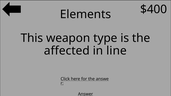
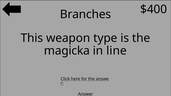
Elements: Elements -> Branches
affected: affected -> magicka
